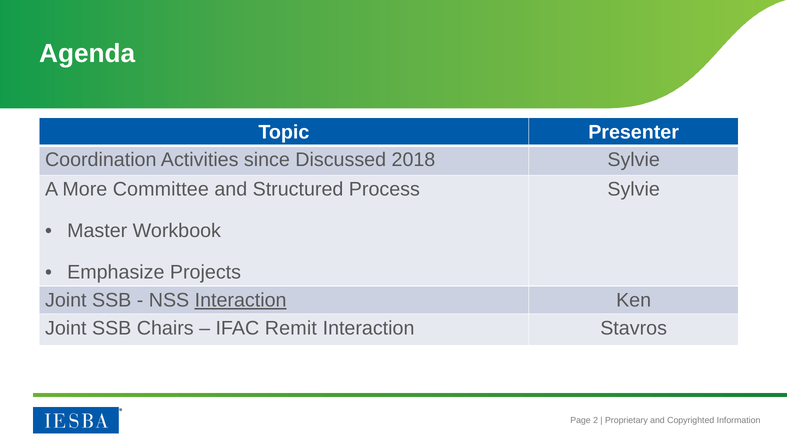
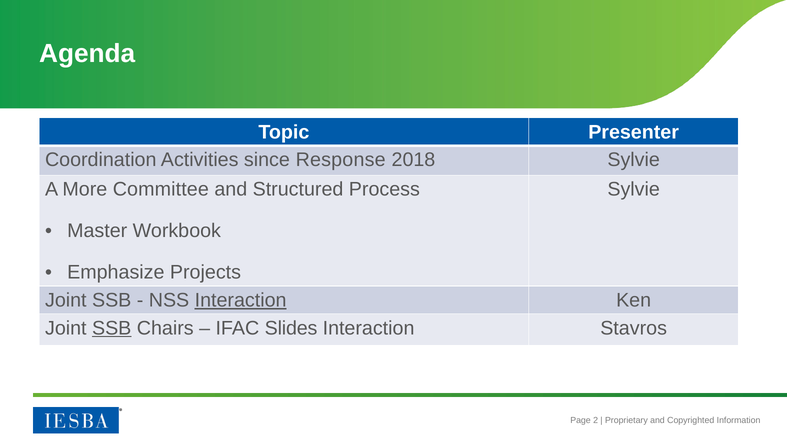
Discussed: Discussed -> Response
SSB at (112, 329) underline: none -> present
Remit: Remit -> Slides
